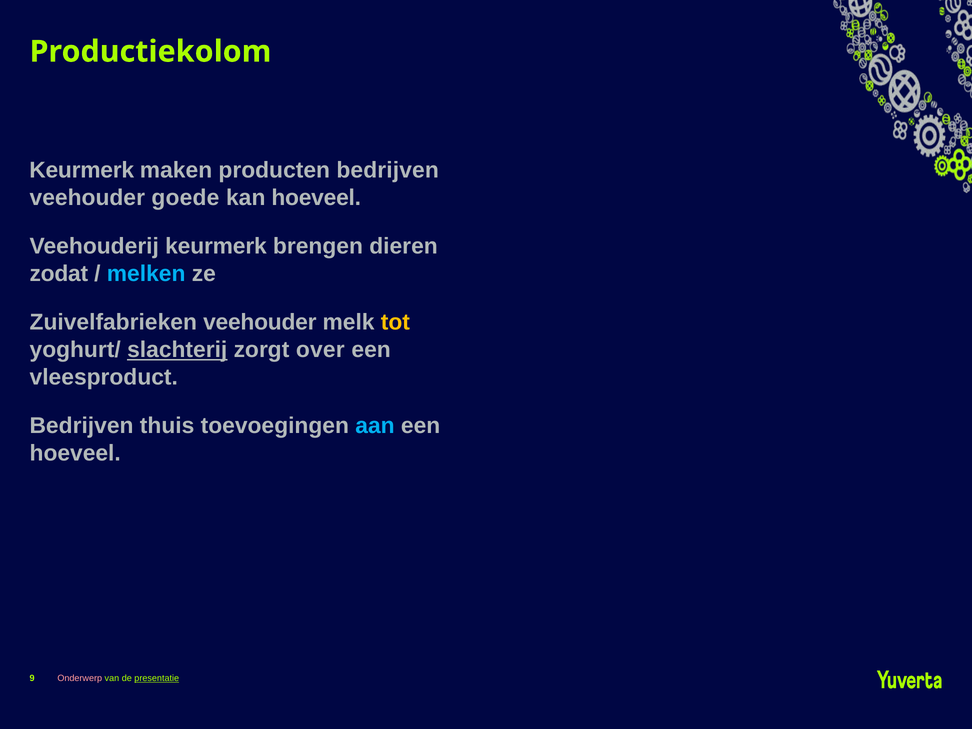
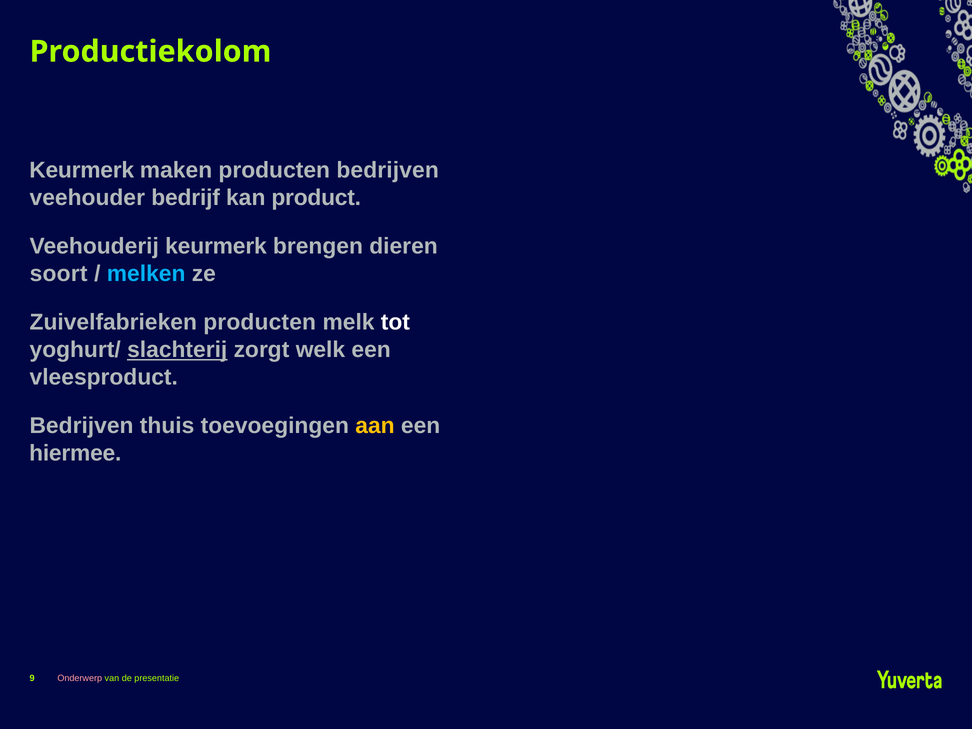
goede: goede -> bedrijf
kan hoeveel: hoeveel -> product
zodat: zodat -> soort
Zuivelfabrieken veehouder: veehouder -> producten
tot colour: yellow -> white
over: over -> welk
aan colour: light blue -> yellow
hoeveel at (75, 453): hoeveel -> hiermee
presentatie underline: present -> none
